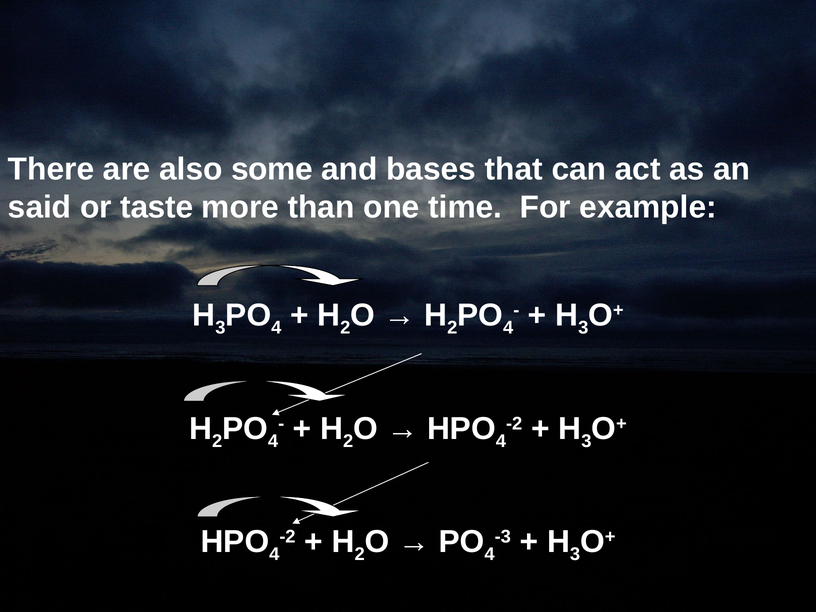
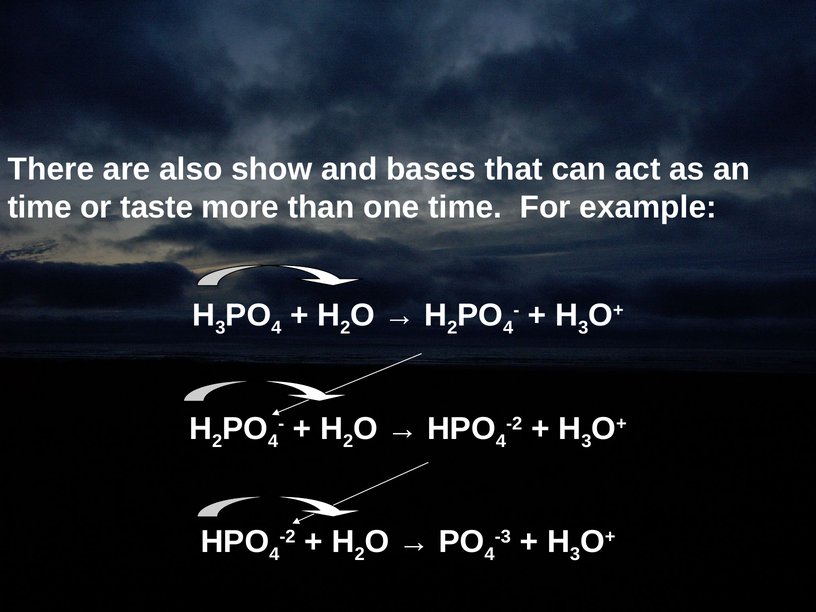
some: some -> show
said at (40, 207): said -> time
